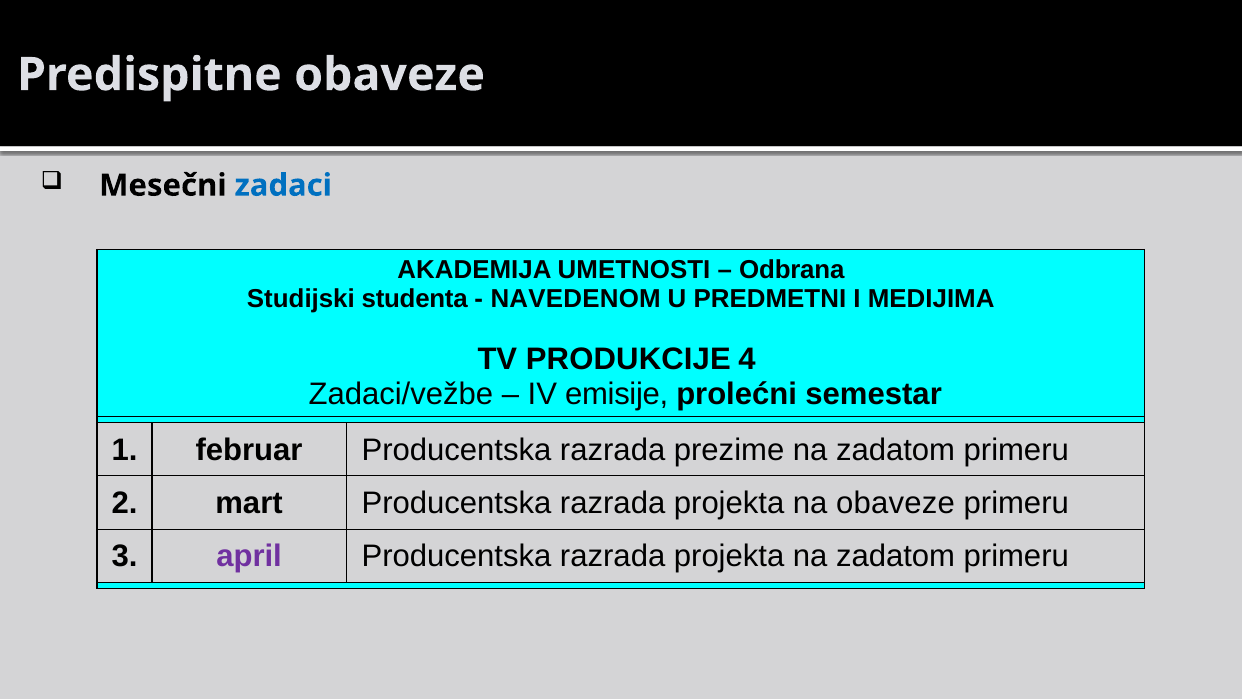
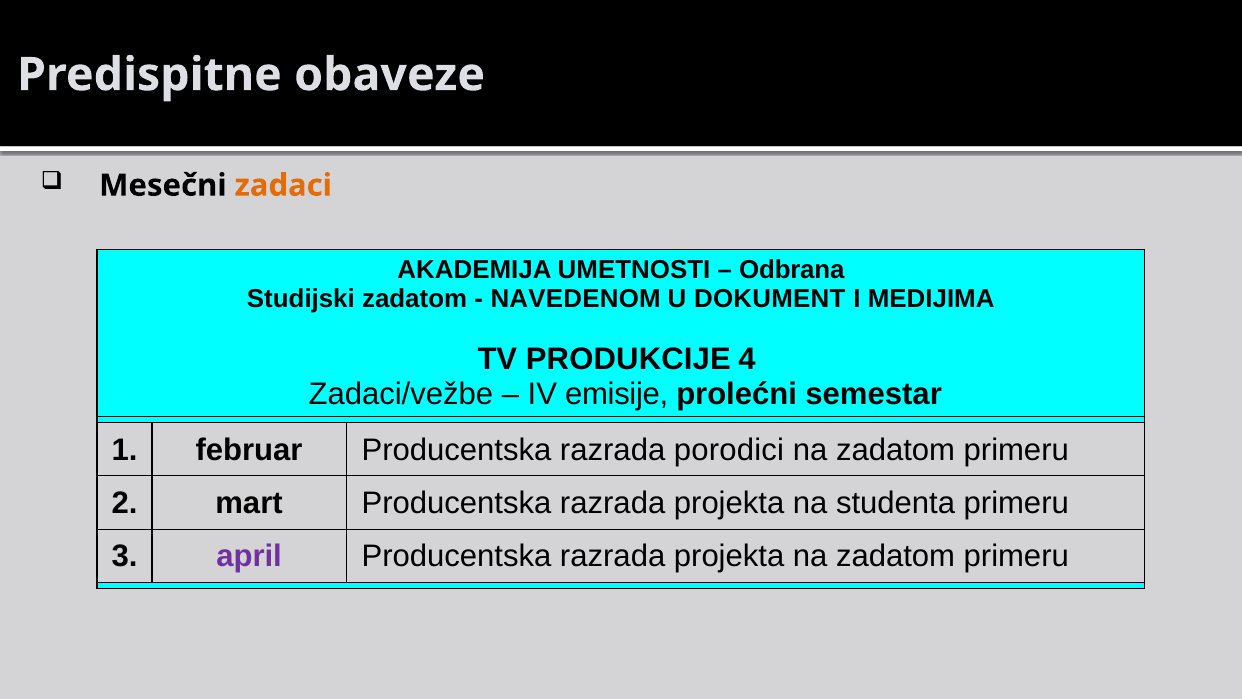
zadaci colour: blue -> orange
Studijski studenta: studenta -> zadatom
PREDMETNI: PREDMETNI -> DOKUMENT
prezime: prezime -> porodici
na obaveze: obaveze -> studenta
